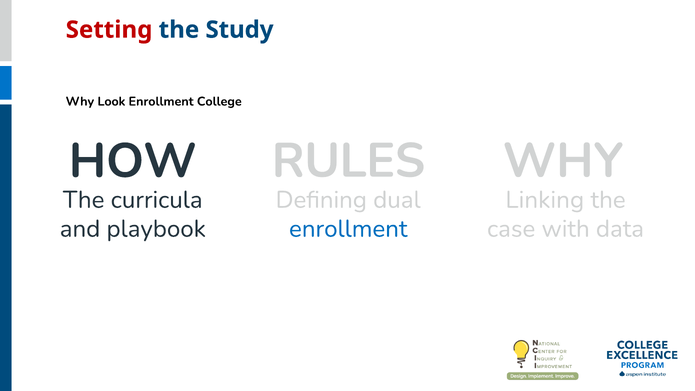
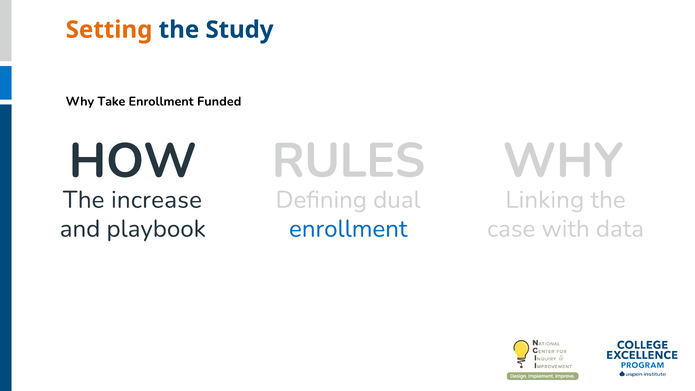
Setting colour: red -> orange
Look: Look -> Take
College: College -> Funded
curricula: curricula -> increase
